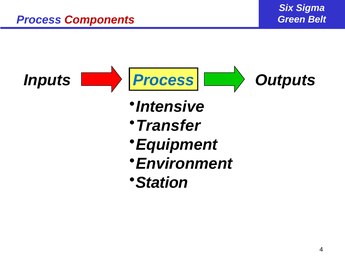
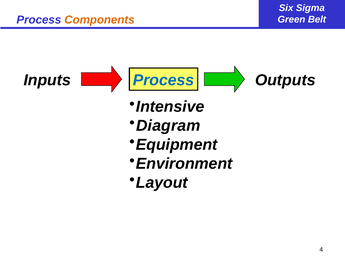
Components colour: red -> orange
Transfer: Transfer -> Diagram
Station: Station -> Layout
